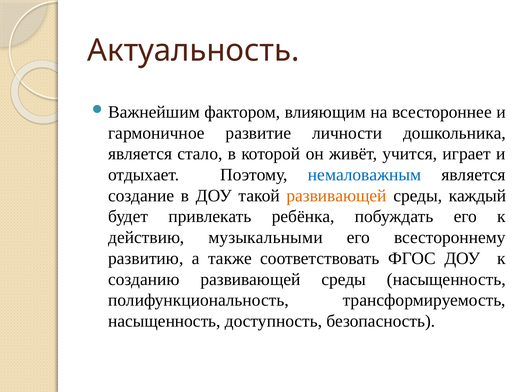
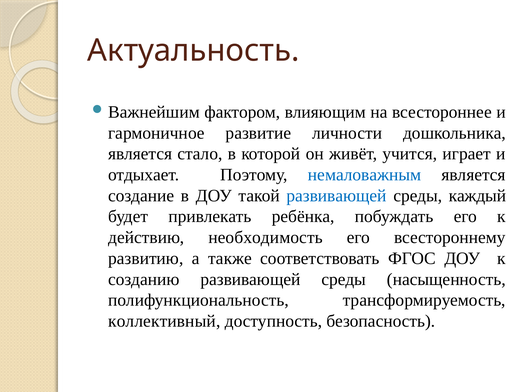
развивающей at (337, 196) colour: orange -> blue
музыкальными: музыкальными -> необходимость
насыщенность at (164, 321): насыщенность -> коллективный
